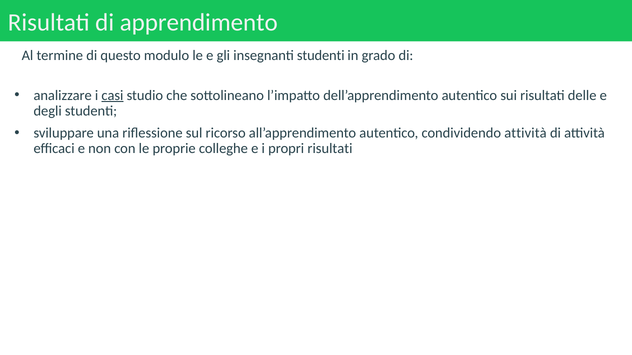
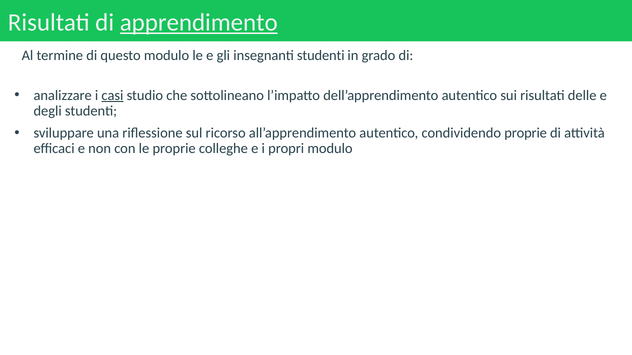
apprendimento underline: none -> present
condividendo attività: attività -> proprie
propri risultati: risultati -> modulo
